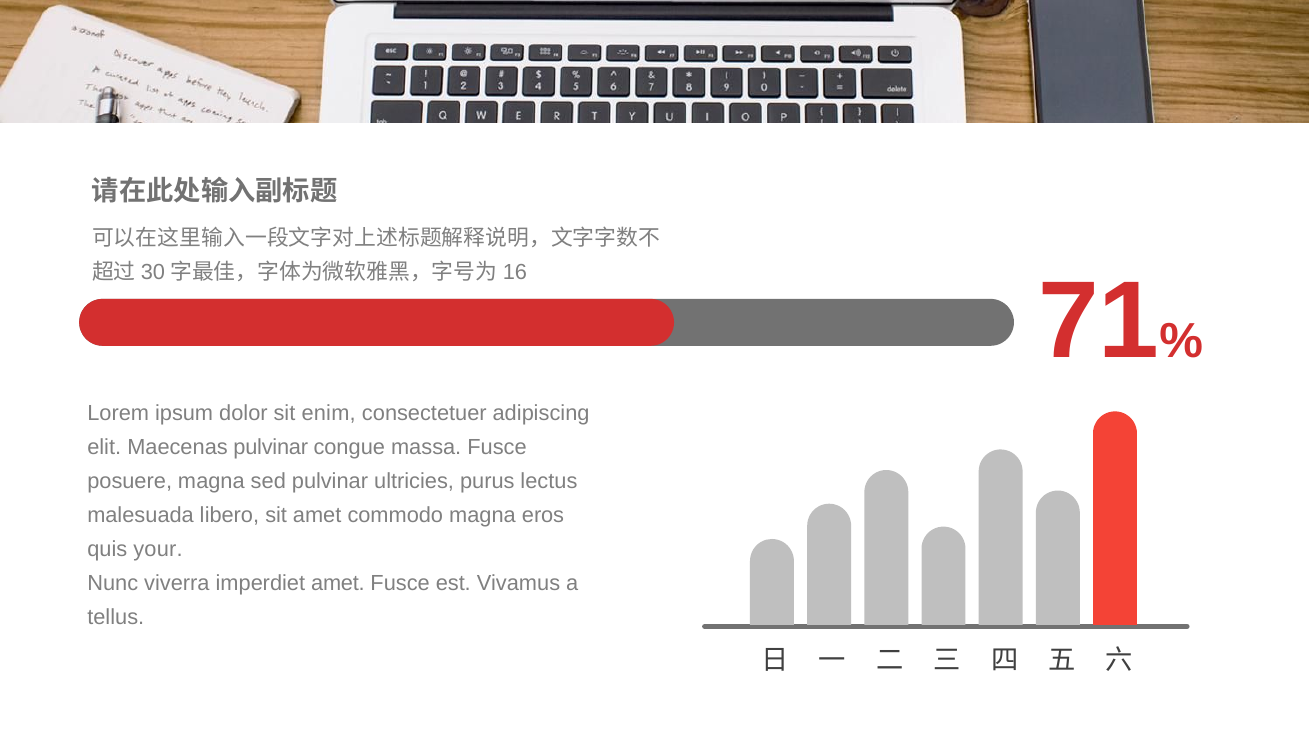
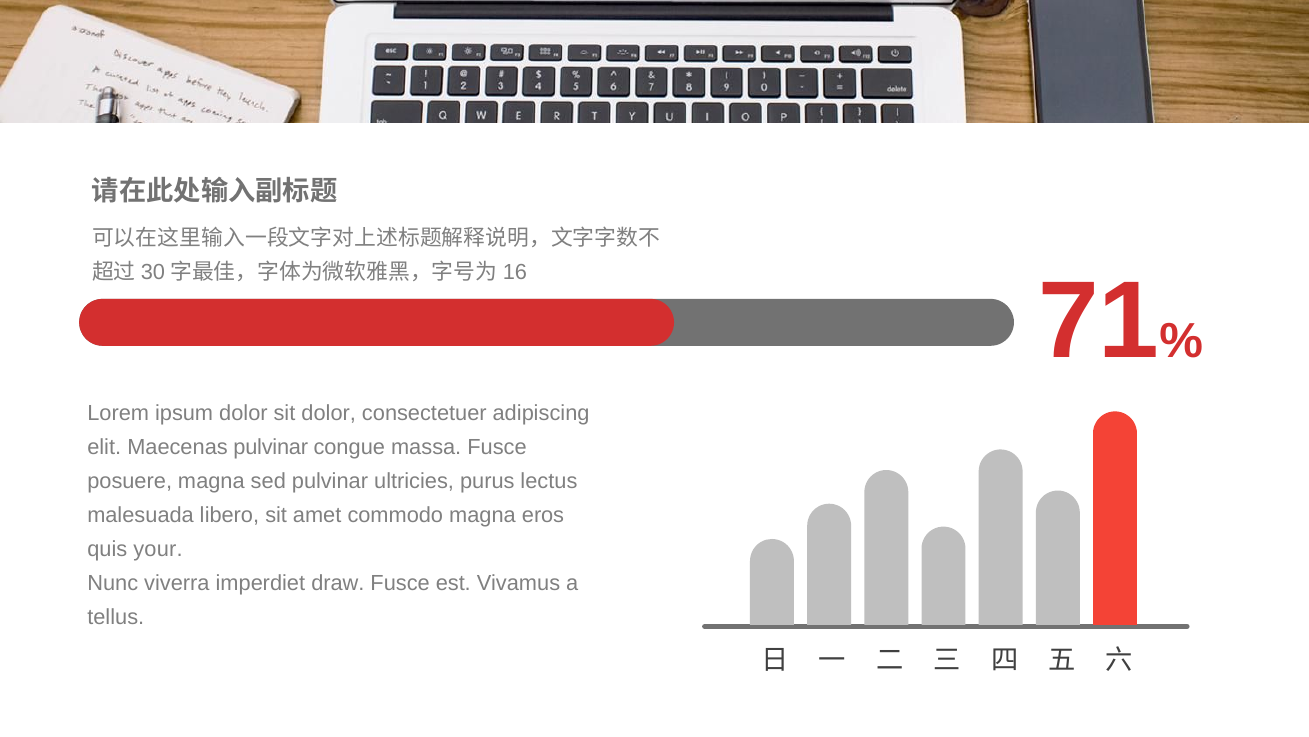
sit enim: enim -> dolor
imperdiet amet: amet -> draw
